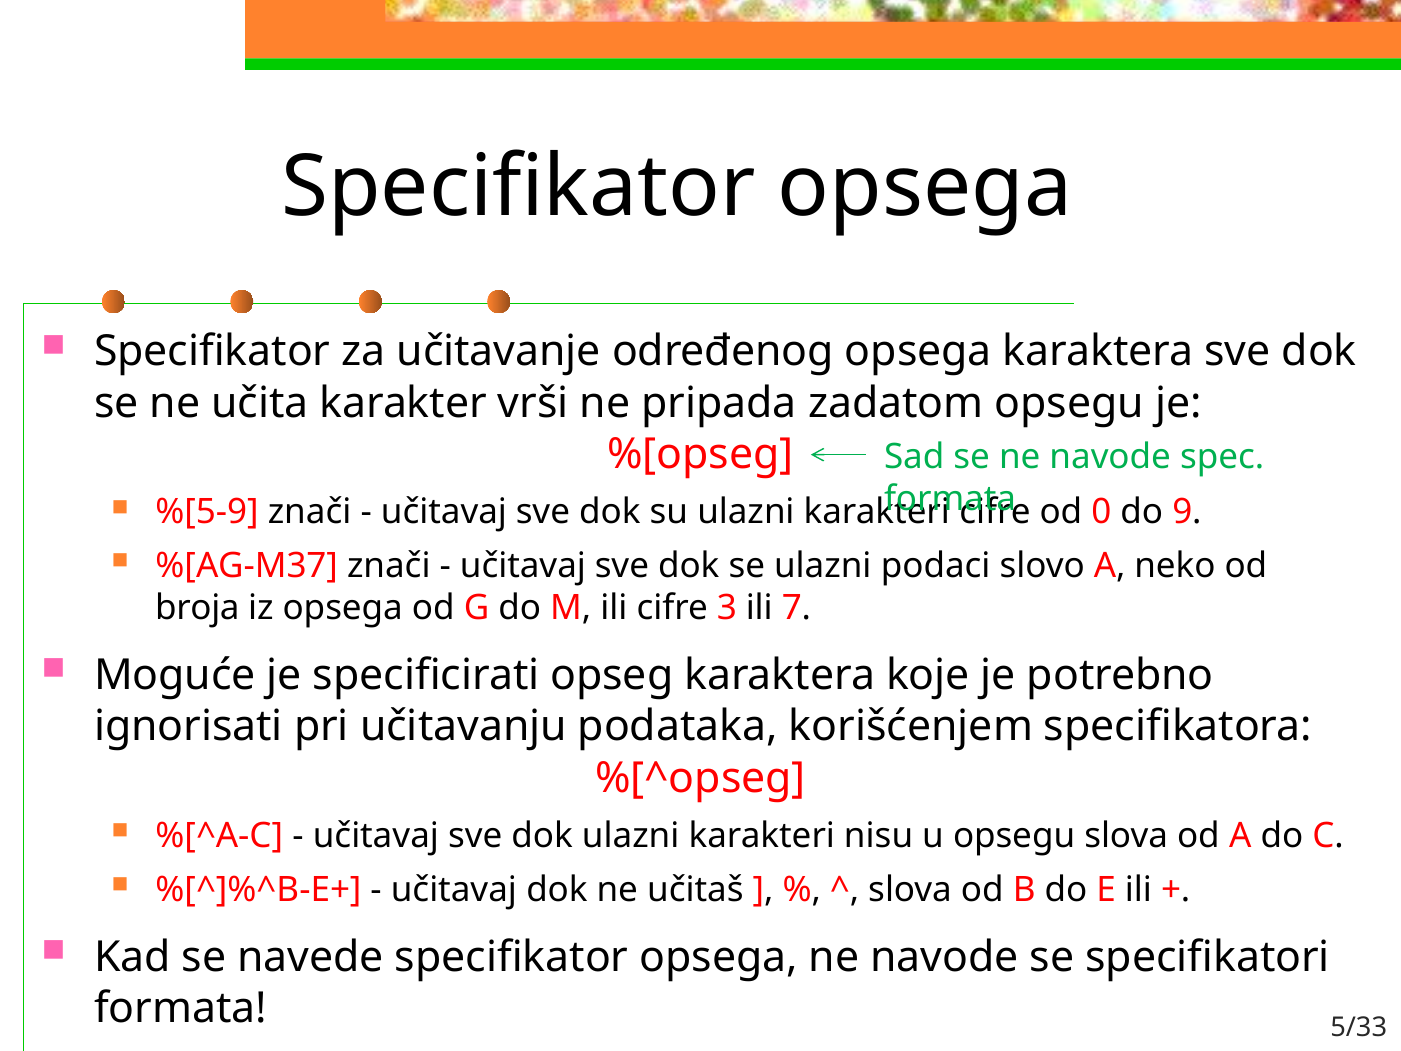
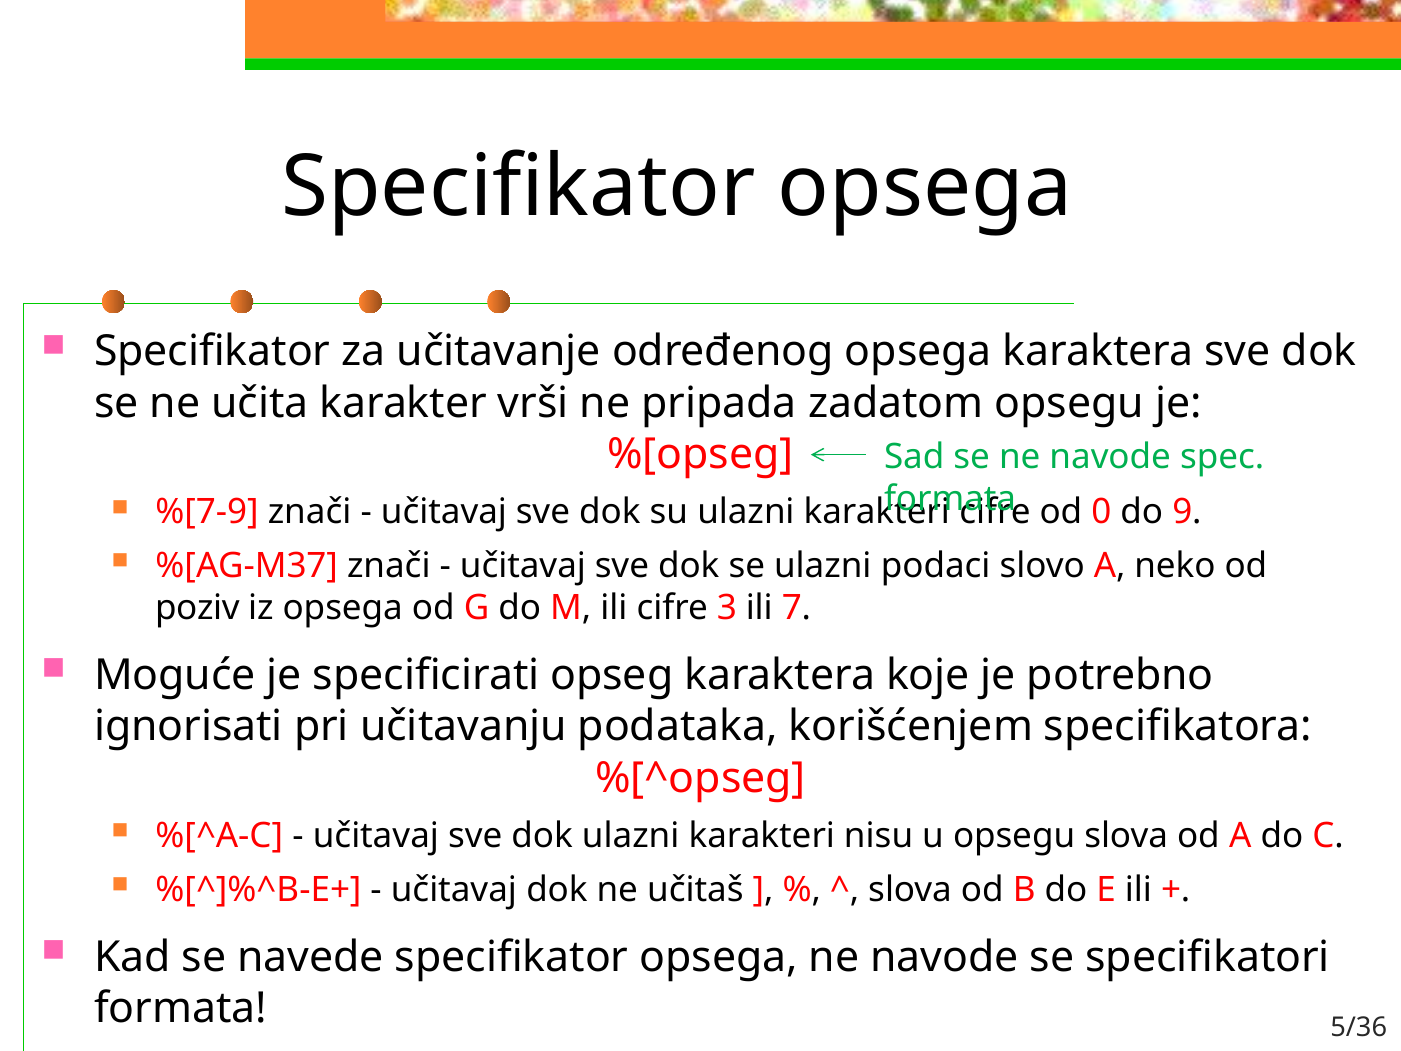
%[5-9: %[5-9 -> %[7-9
broja: broja -> poziv
5/33: 5/33 -> 5/36
